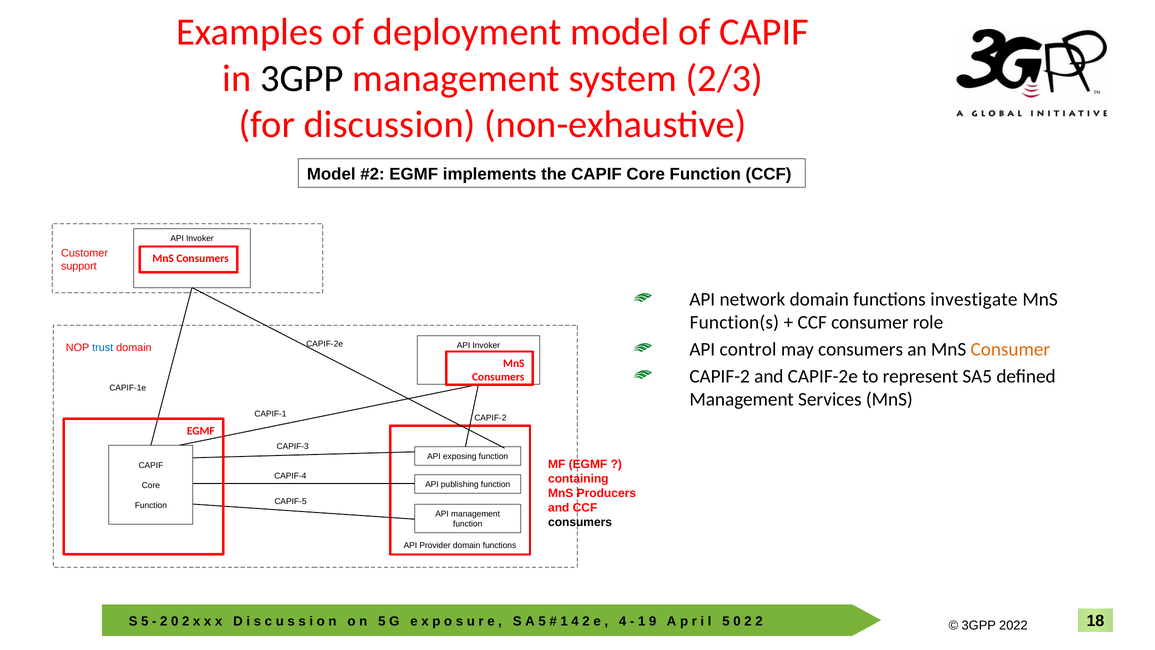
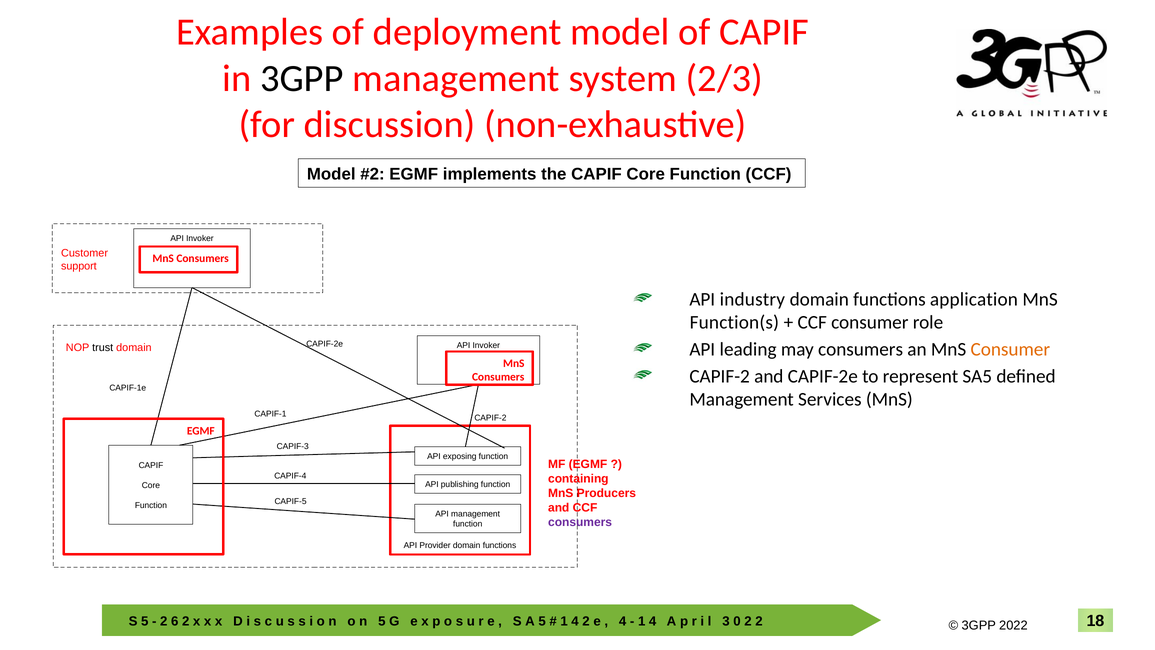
network: network -> industry
investigate: investigate -> application
control: control -> leading
trust colour: blue -> black
consumers at (580, 522) colour: black -> purple
2 0: 0 -> 6
9 at (653, 621): 9 -> 4
5 at (726, 621): 5 -> 3
